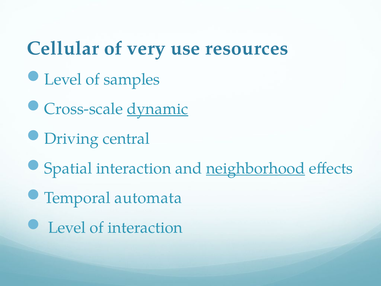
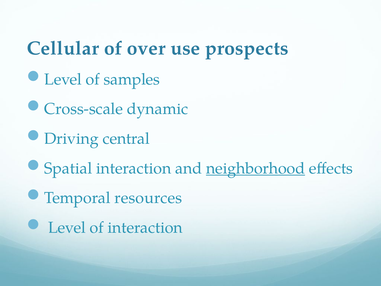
very: very -> over
resources: resources -> prospects
dynamic underline: present -> none
automata: automata -> resources
